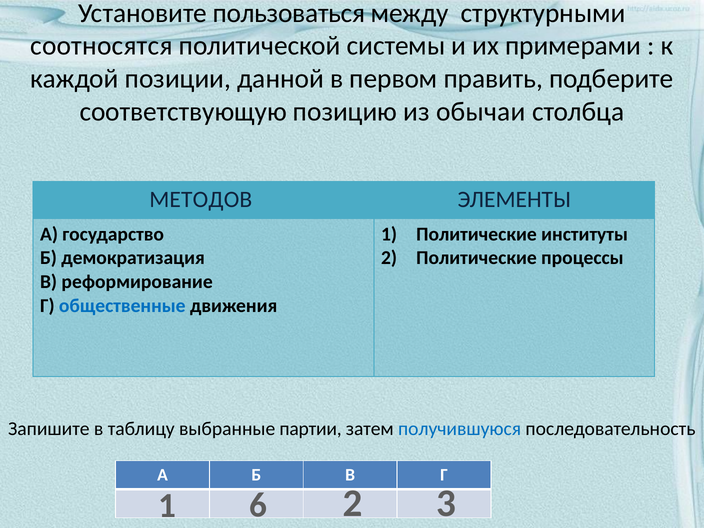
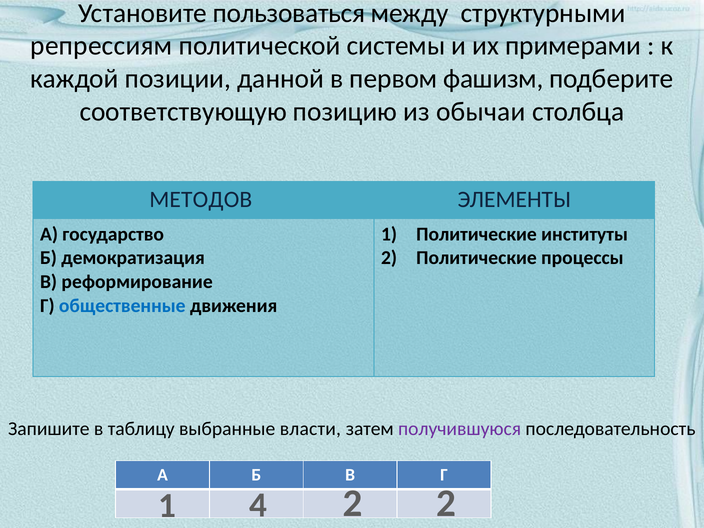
соотносятся: соотносятся -> репрессиям
править: править -> фашизм
партии: партии -> власти
получившуюся colour: blue -> purple
6: 6 -> 4
3 at (446, 503): 3 -> 2
